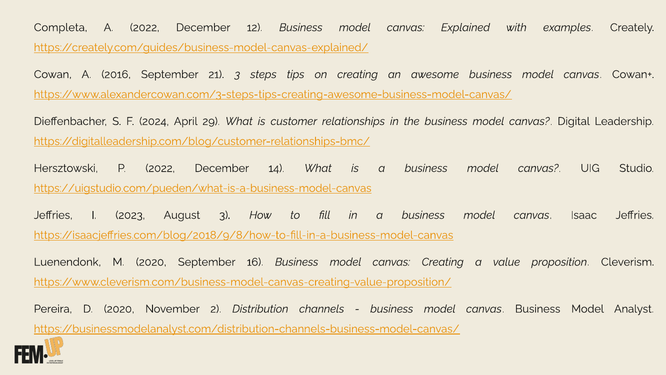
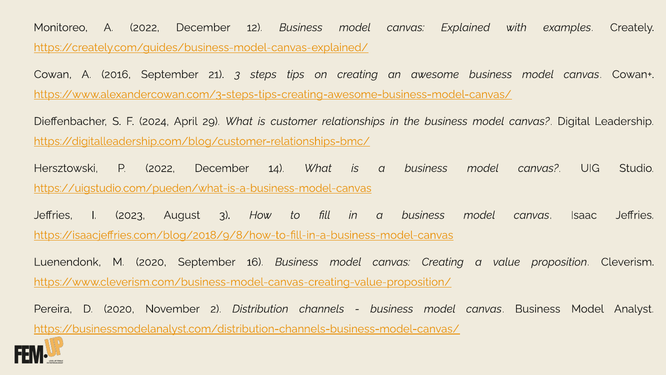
Completa: Completa -> Monitoreo
